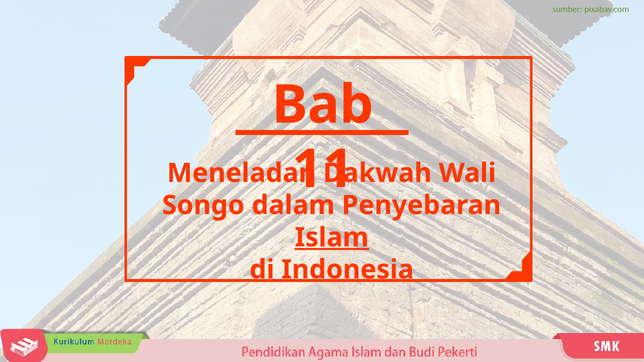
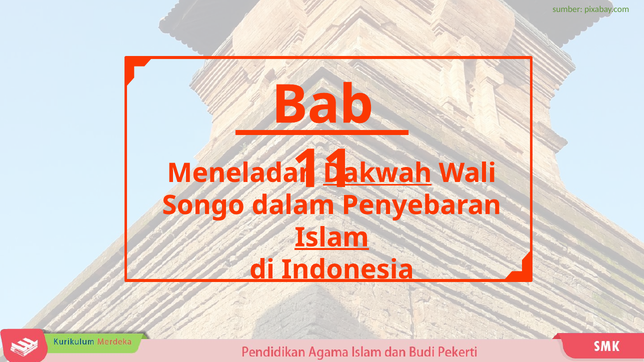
Dakwah underline: none -> present
